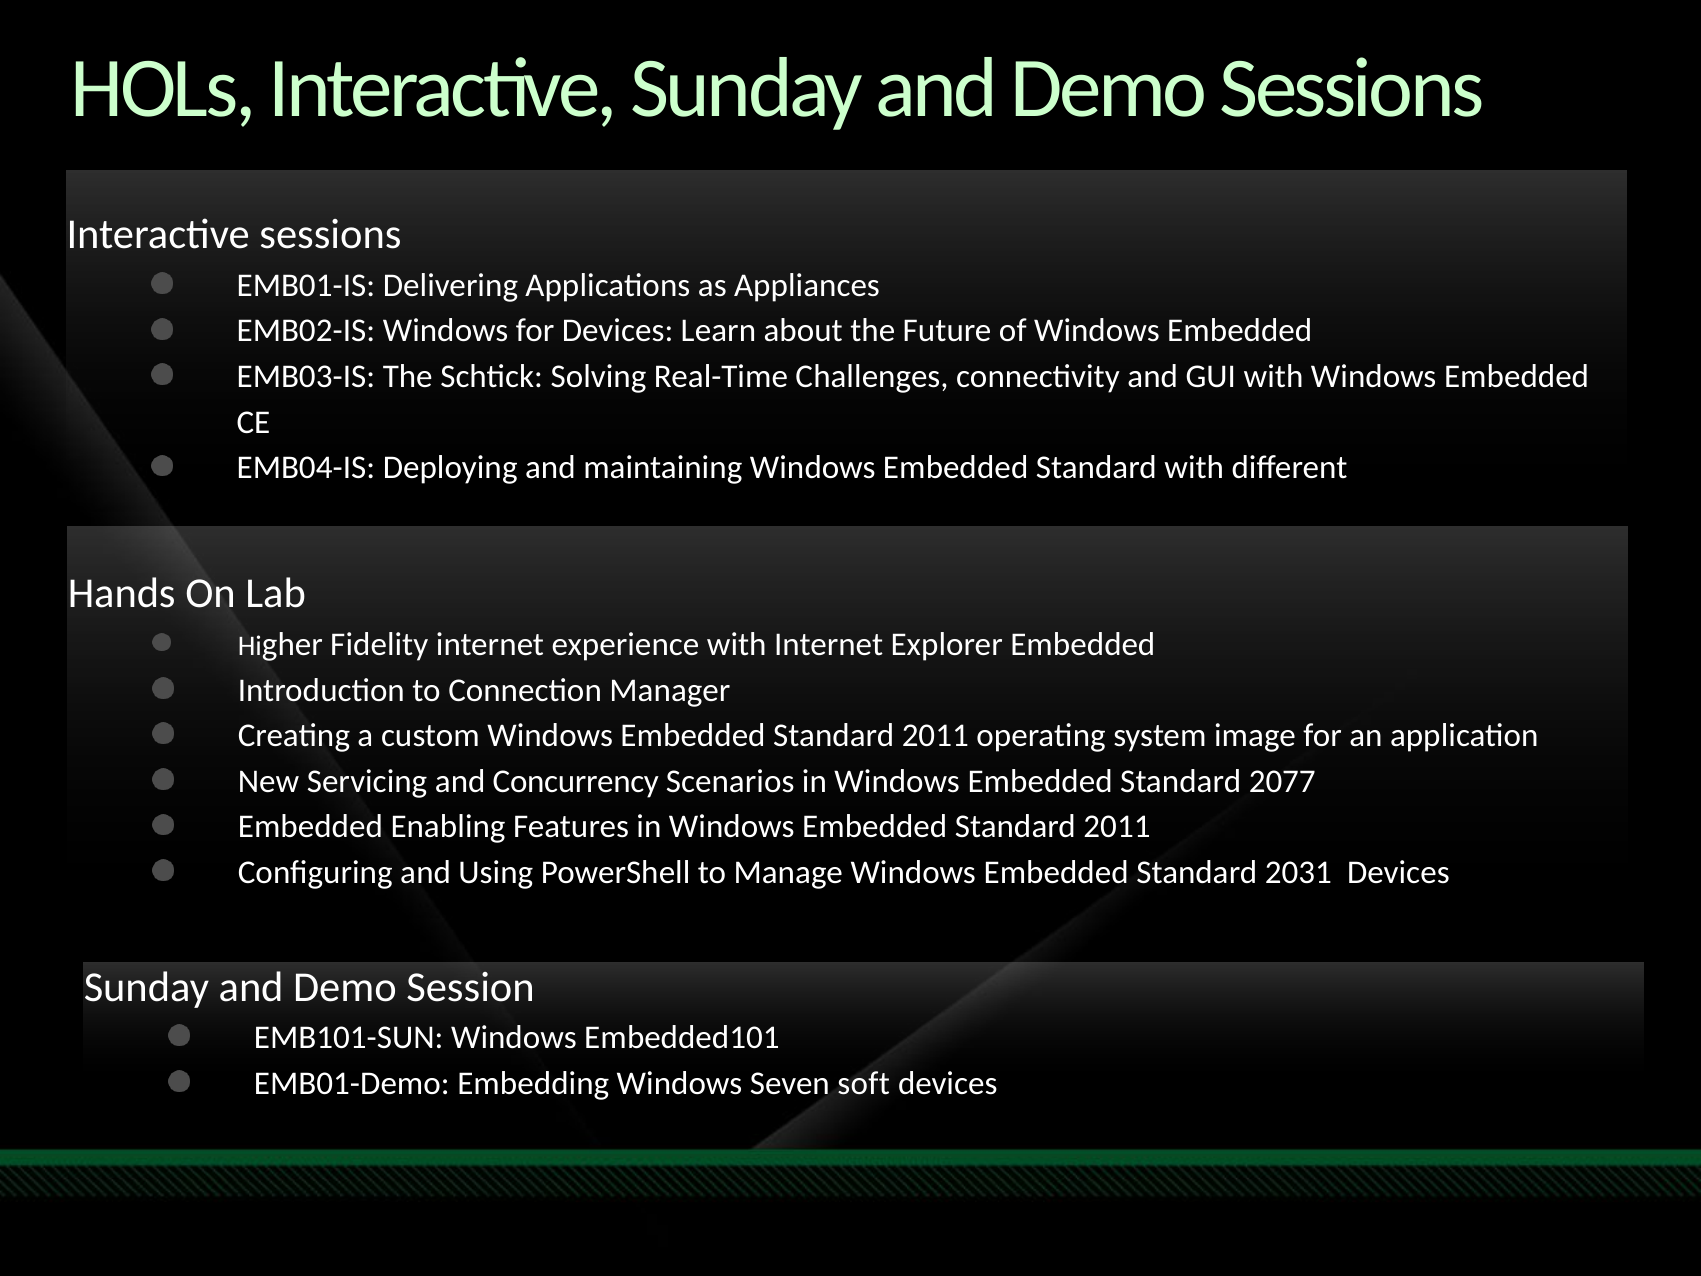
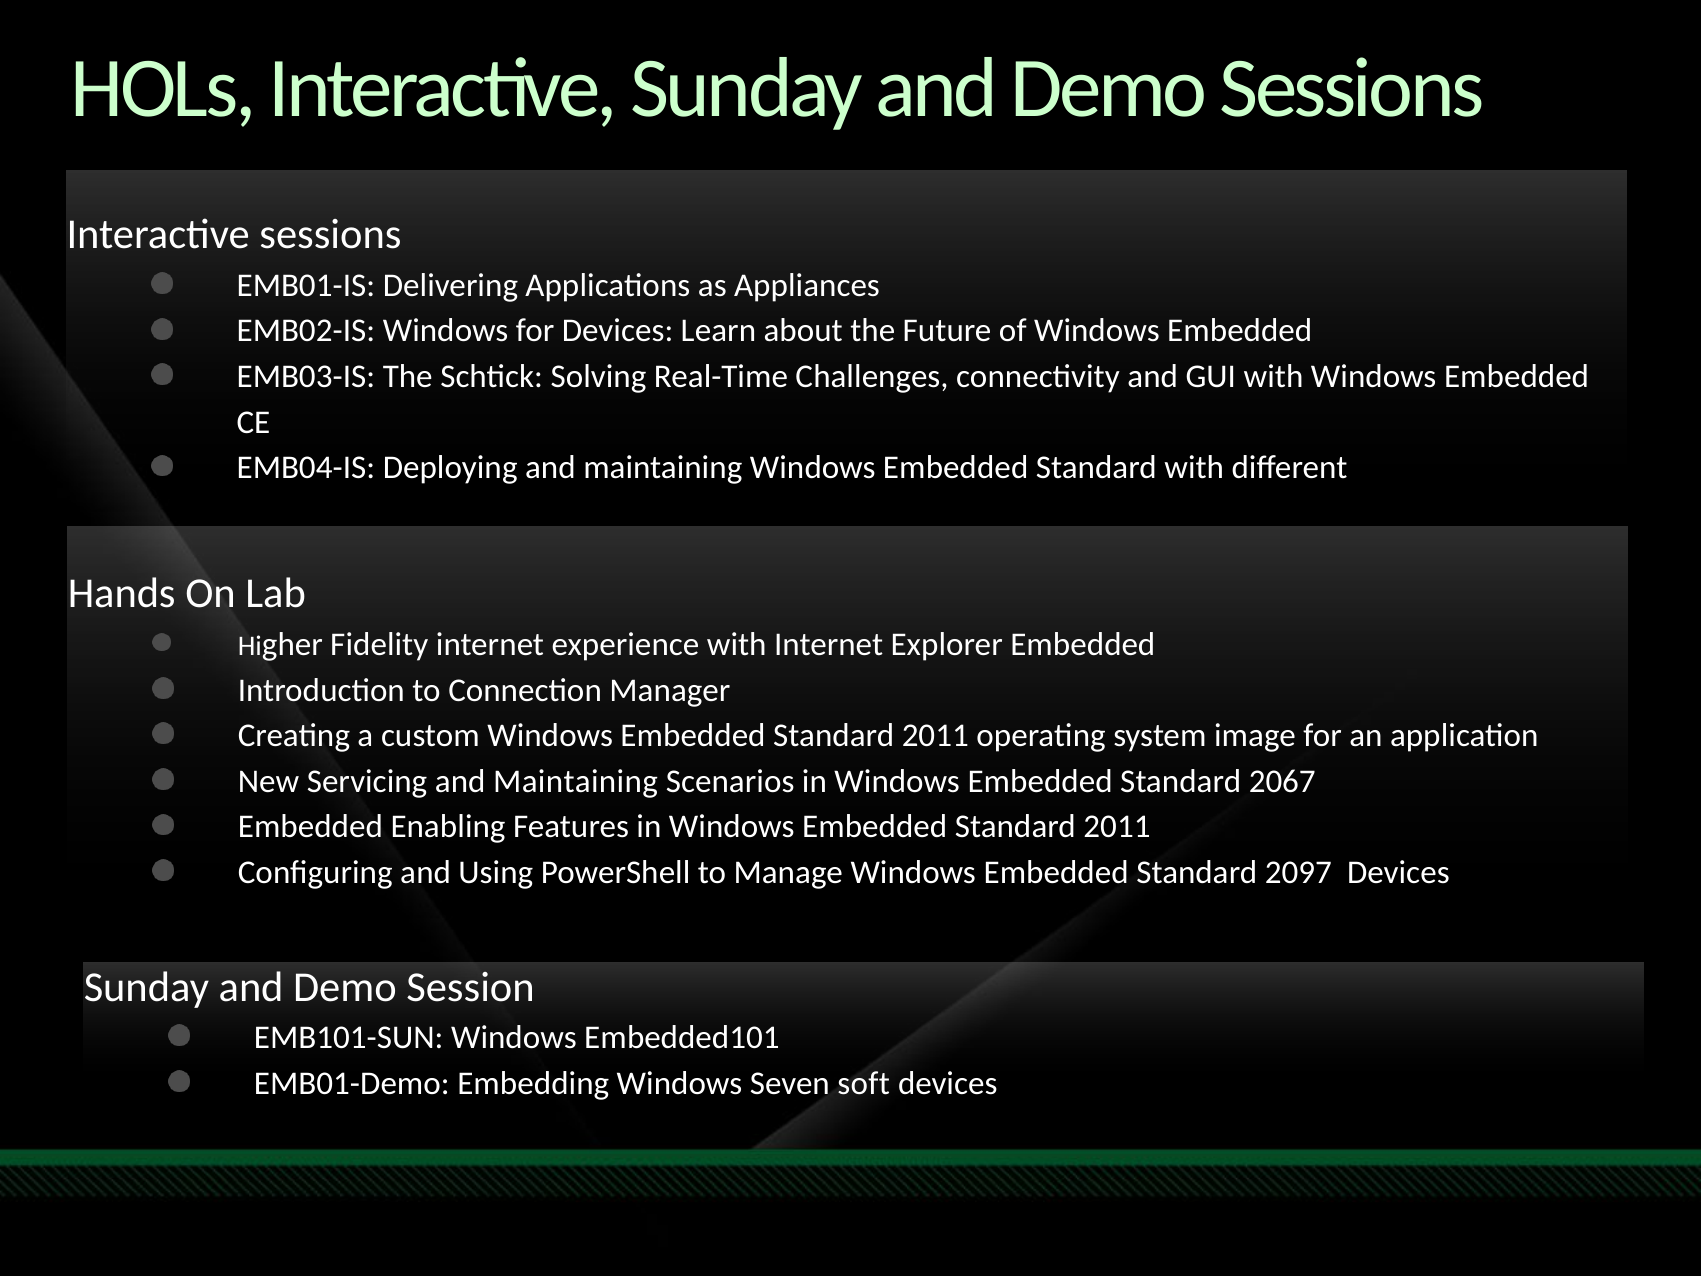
Servicing and Concurrency: Concurrency -> Maintaining
2077: 2077 -> 2067
2031: 2031 -> 2097
